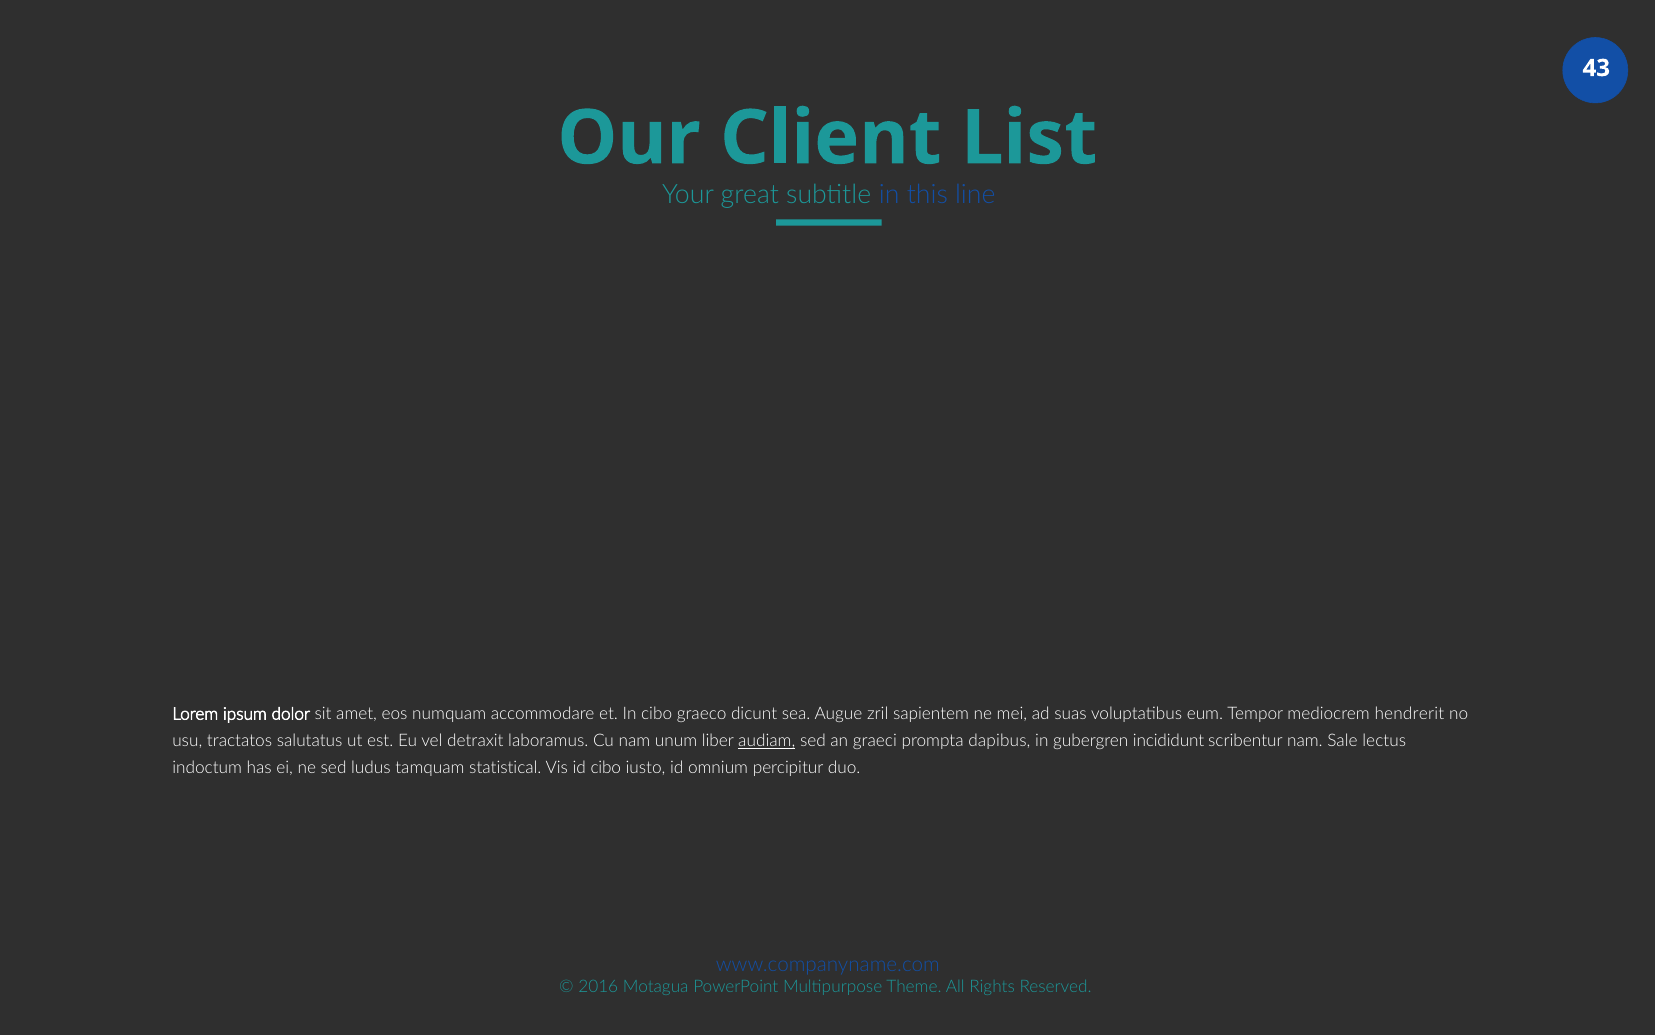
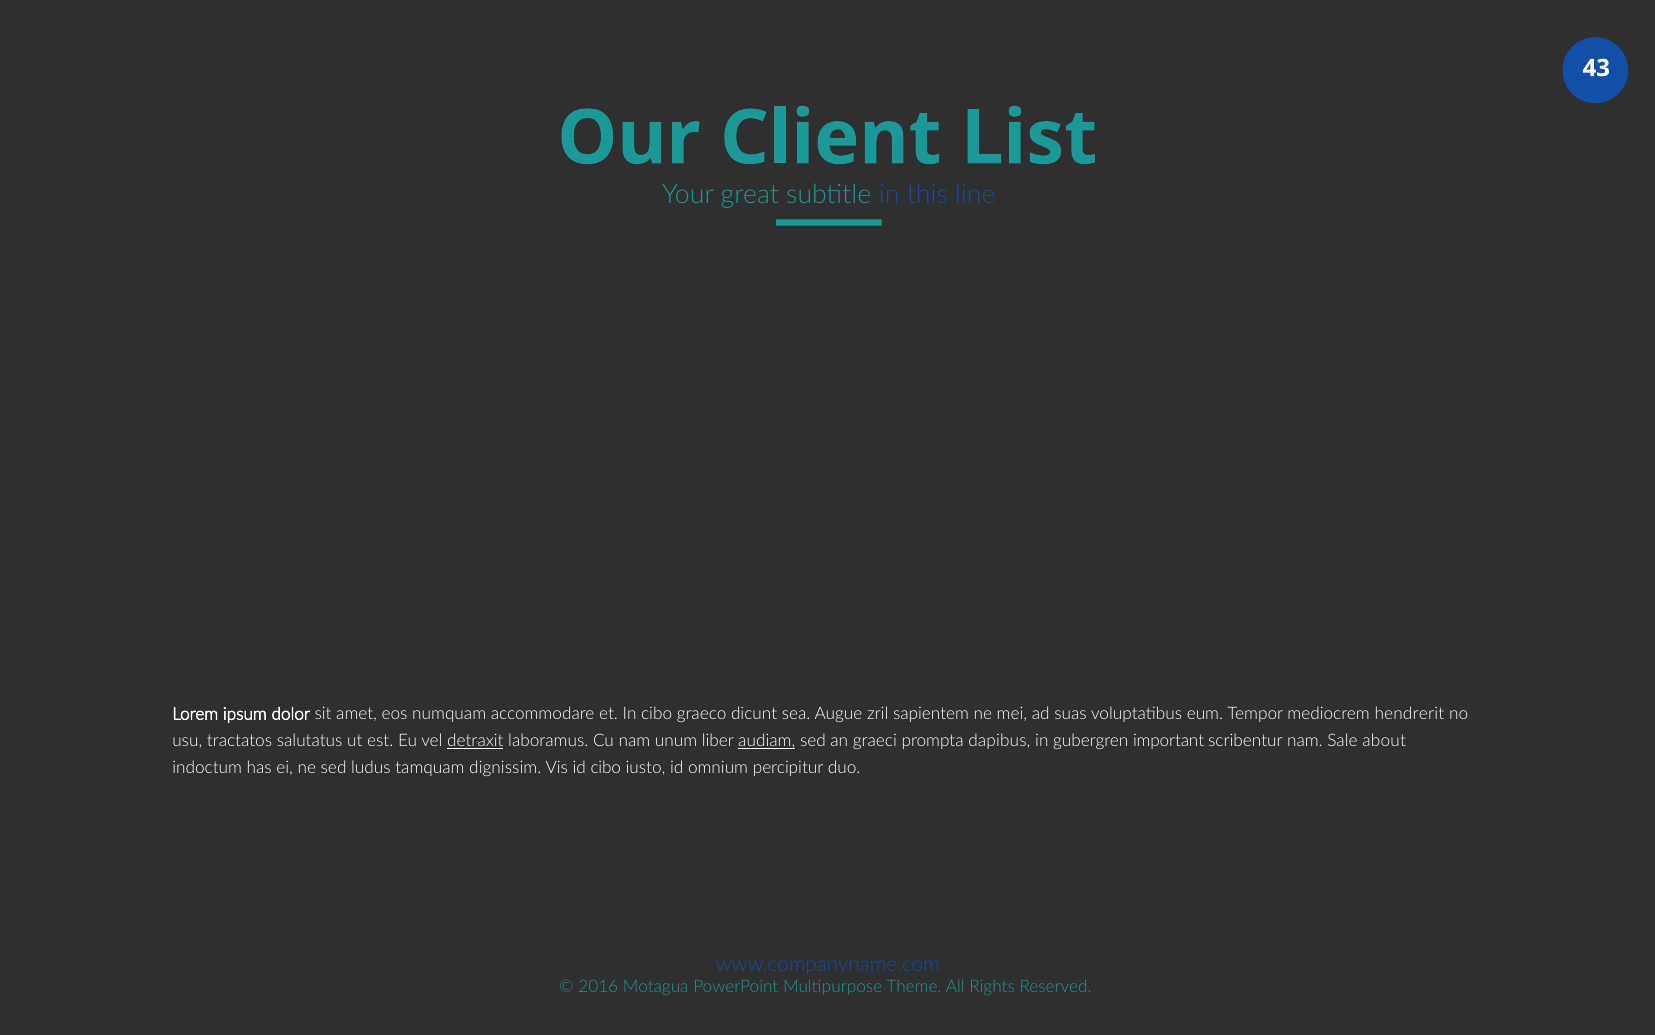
detraxit underline: none -> present
incididunt: incididunt -> important
lectus: lectus -> about
statistical: statistical -> dignissim
